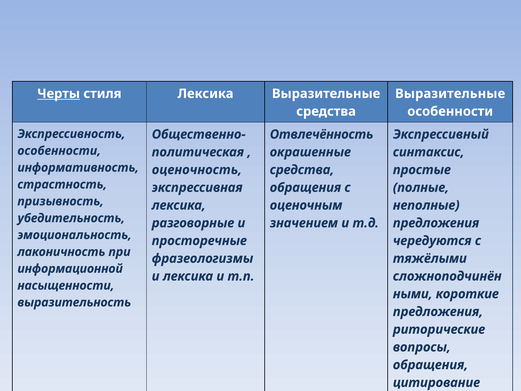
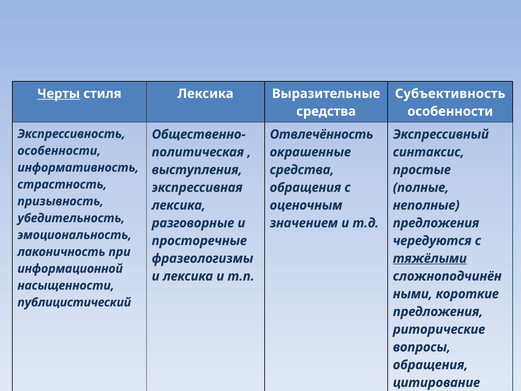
Выразительные at (450, 94): Выразительные -> Субъективность
оценочность: оценочность -> выступления
тяжёлыми underline: none -> present
выразительность: выразительность -> публицистический
